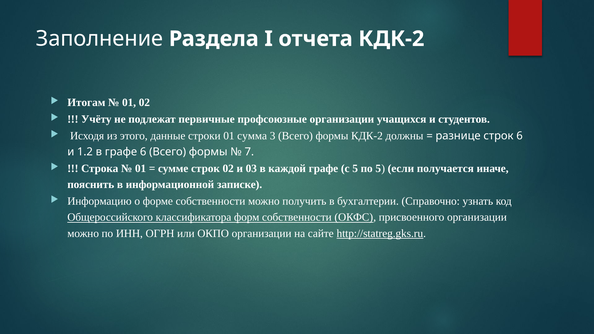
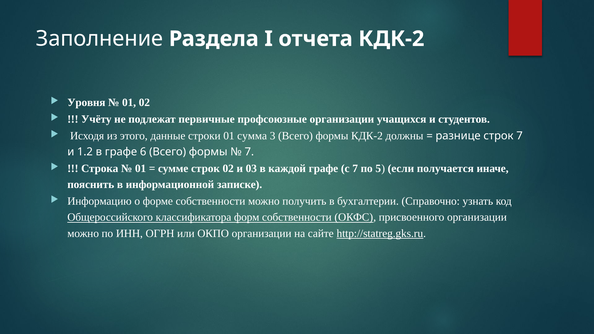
Итогам: Итогам -> Уровня
строк 6: 6 -> 7
с 5: 5 -> 7
